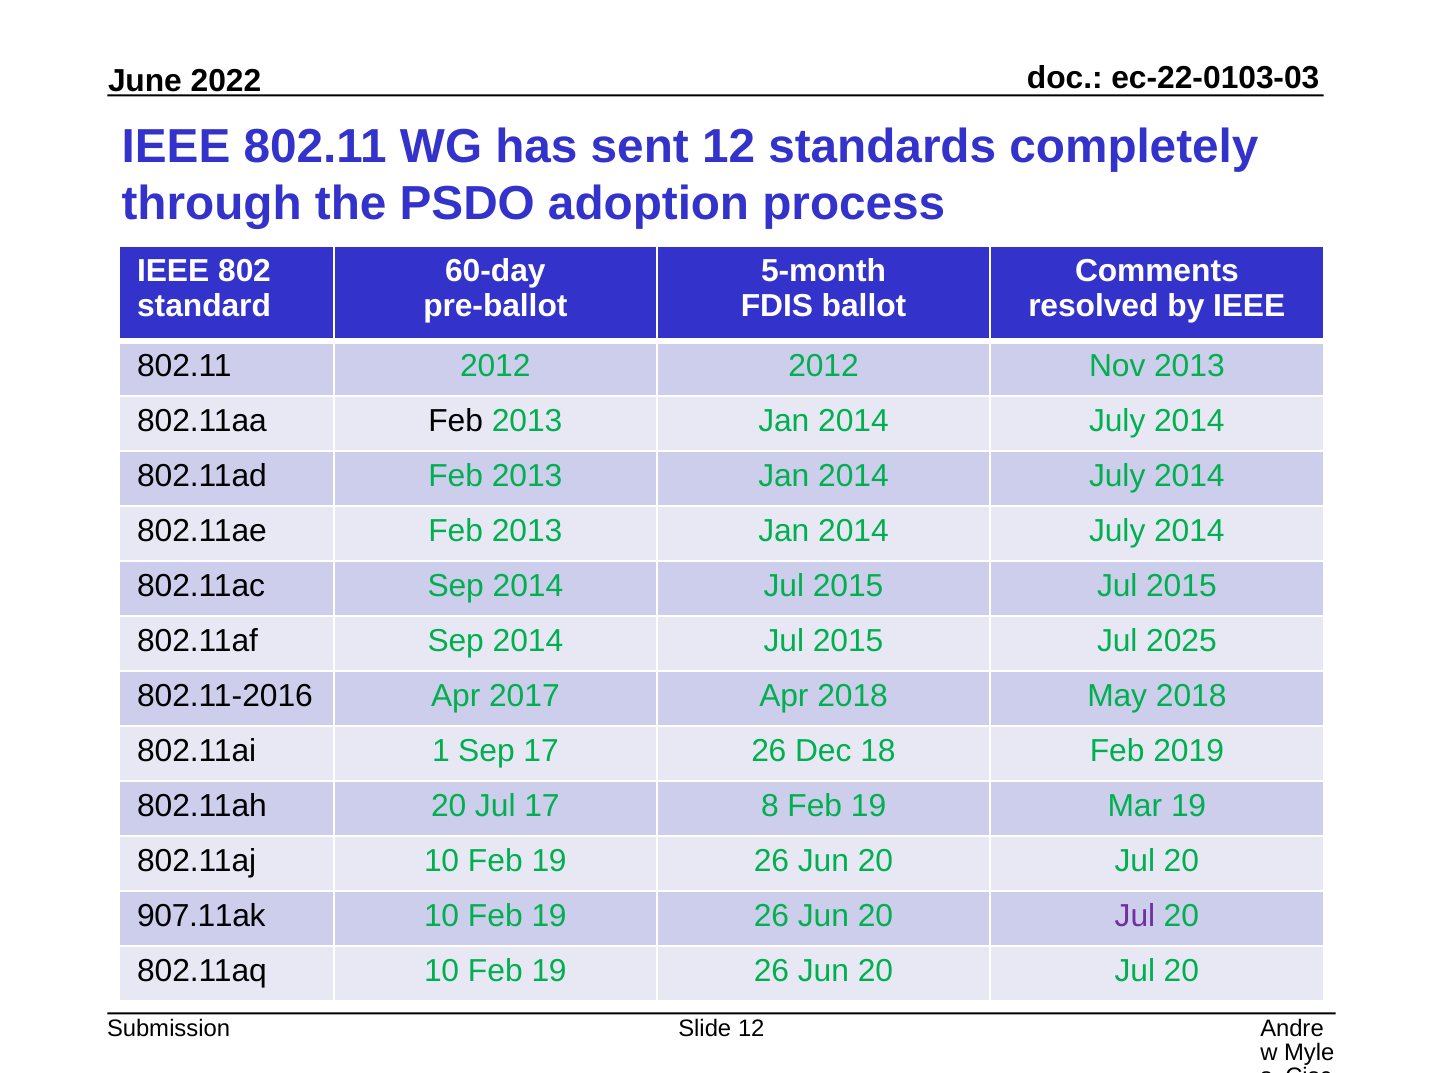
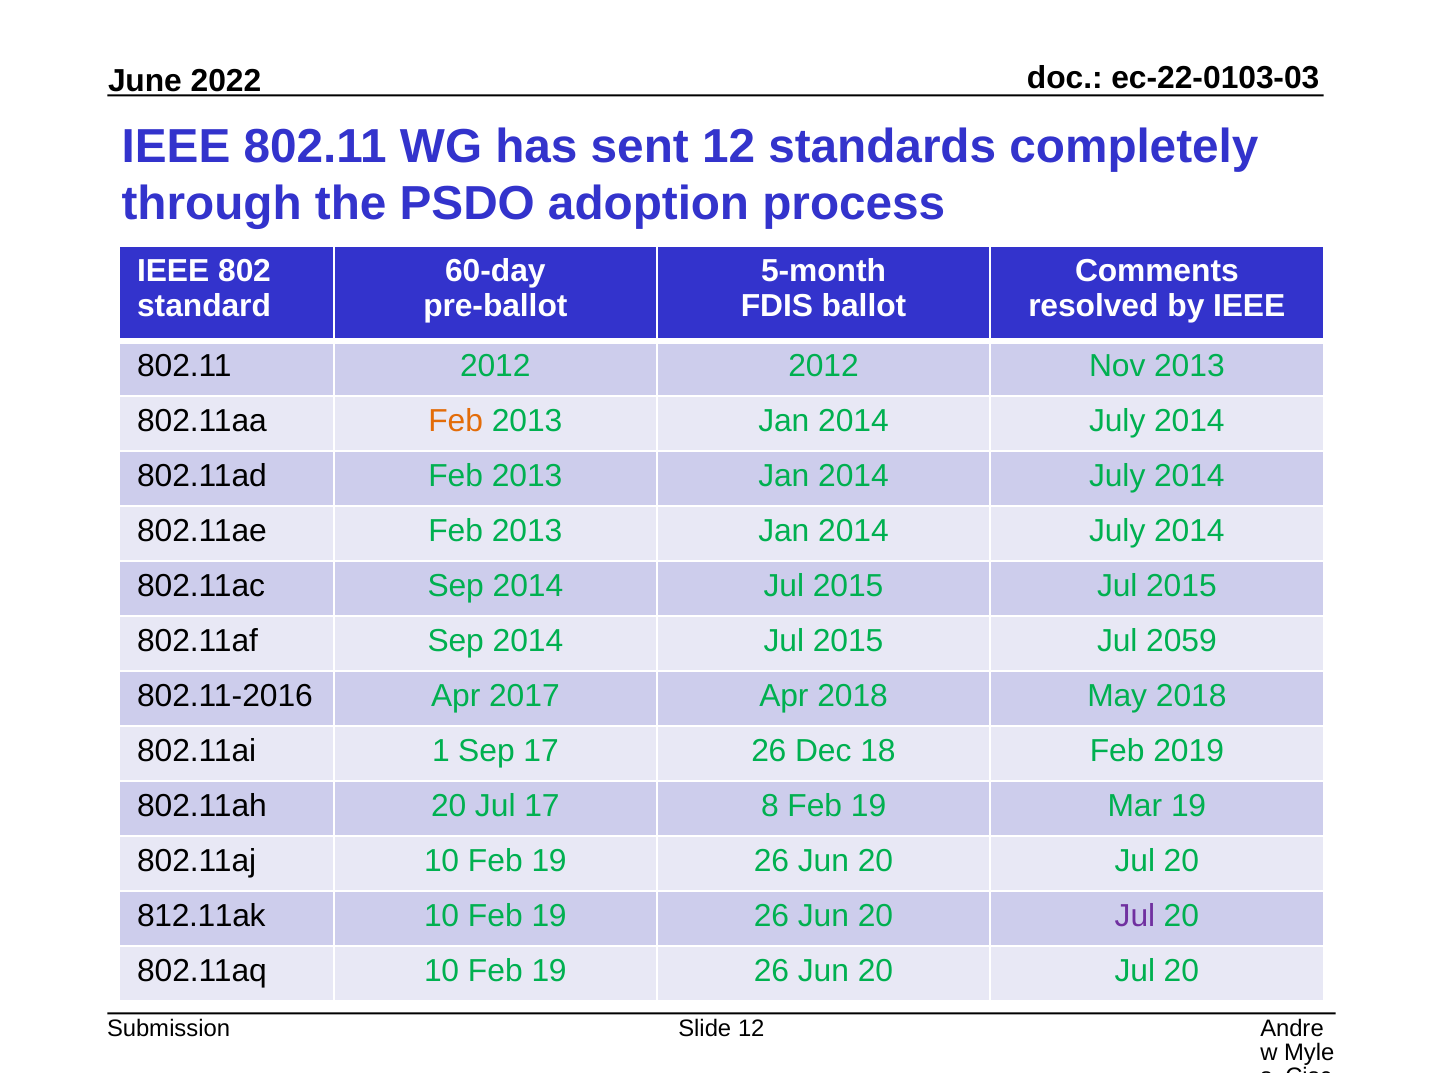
Feb at (456, 421) colour: black -> orange
2025: 2025 -> 2059
907.11ak: 907.11ak -> 812.11ak
